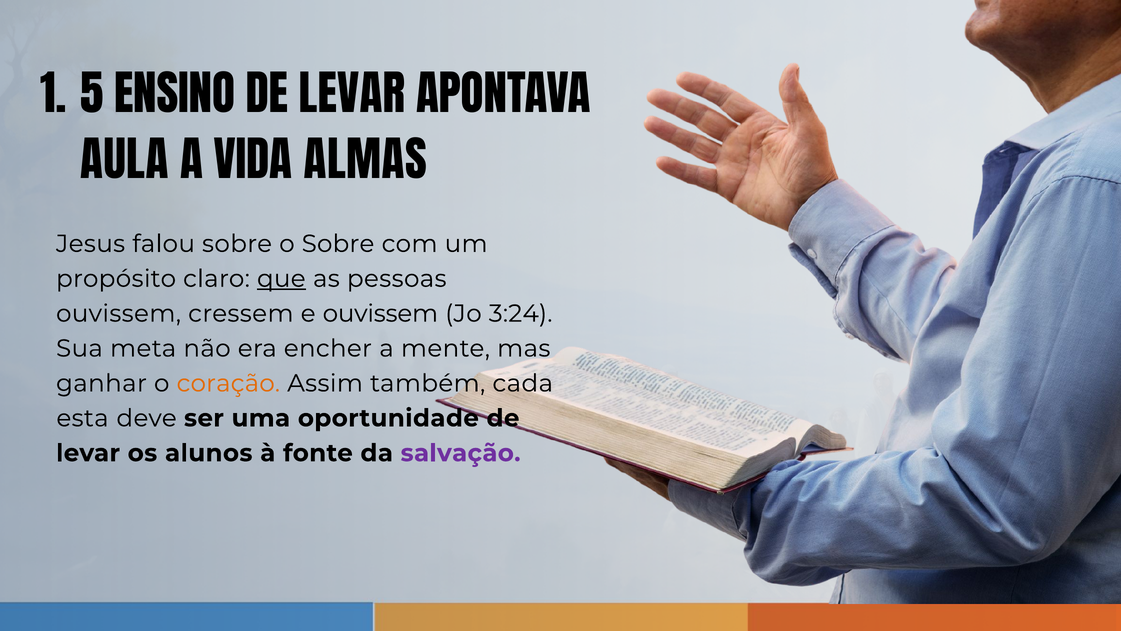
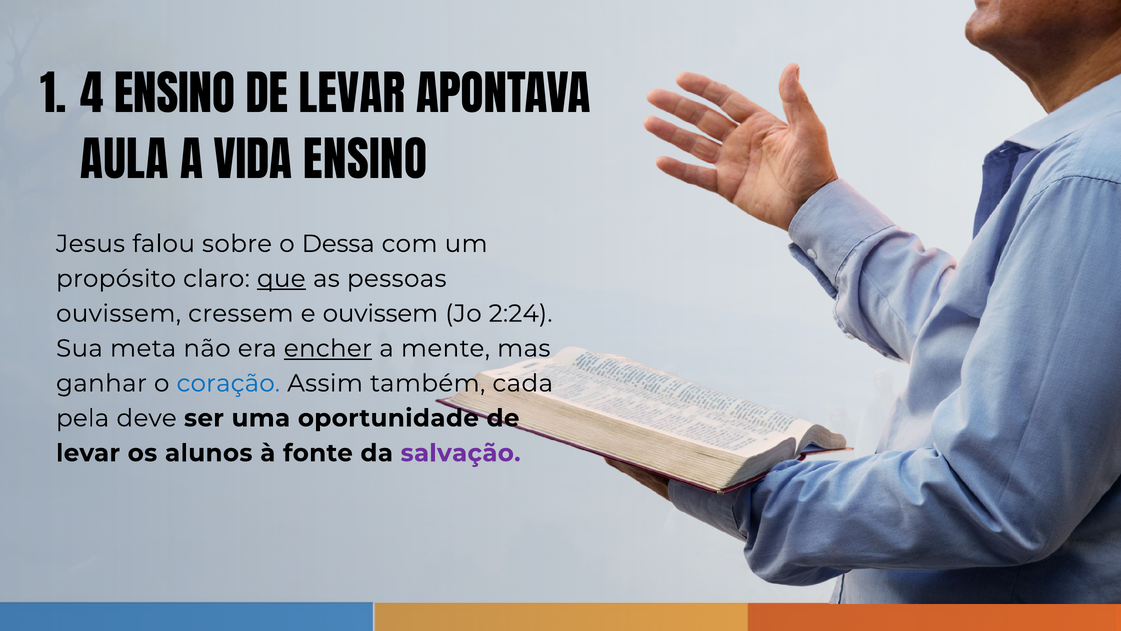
5: 5 -> 4
VIDA ALMAS: ALMAS -> ENSINO
o Sobre: Sobre -> Dessa
3:24: 3:24 -> 2:24
encher underline: none -> present
coração colour: orange -> blue
esta: esta -> pela
